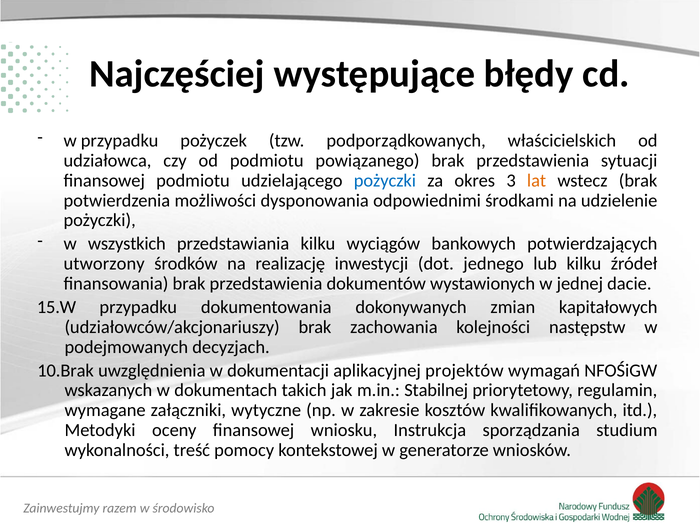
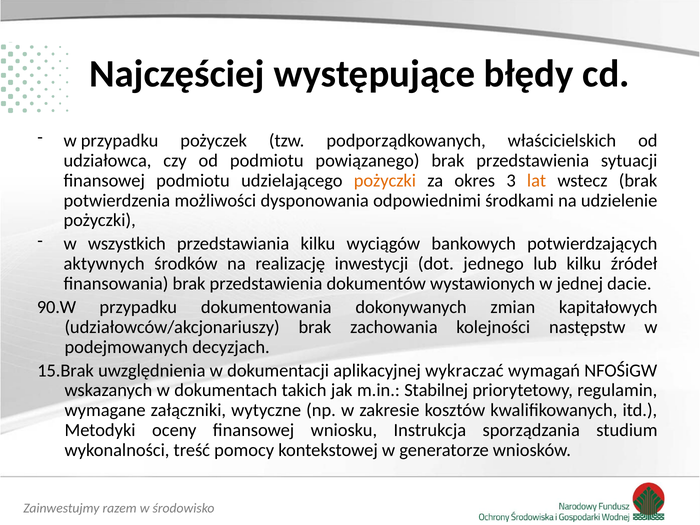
pożyczki at (385, 180) colour: blue -> orange
utworzony: utworzony -> aktywnych
15.W: 15.W -> 90.W
10.Brak: 10.Brak -> 15.Brak
projektów: projektów -> wykraczać
